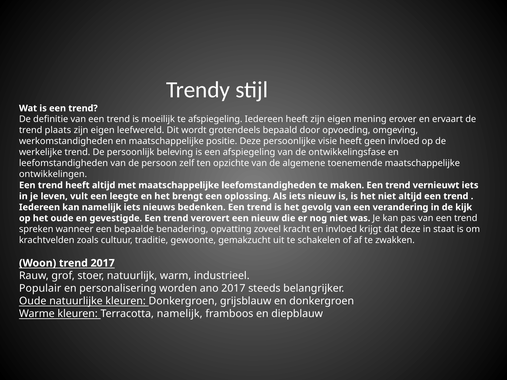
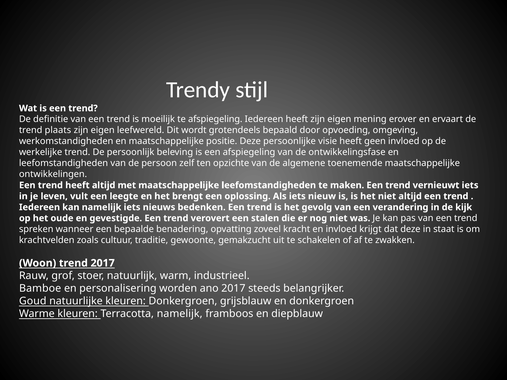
een nieuw: nieuw -> stalen
Populair: Populair -> Bamboe
Oude at (33, 301): Oude -> Goud
